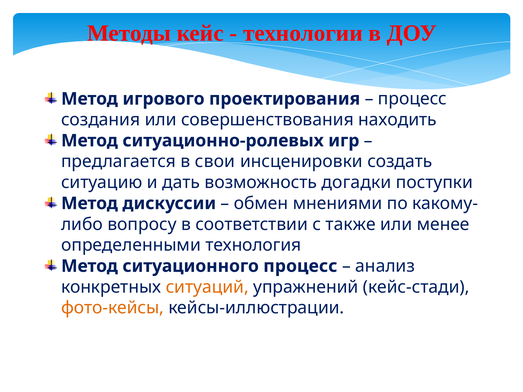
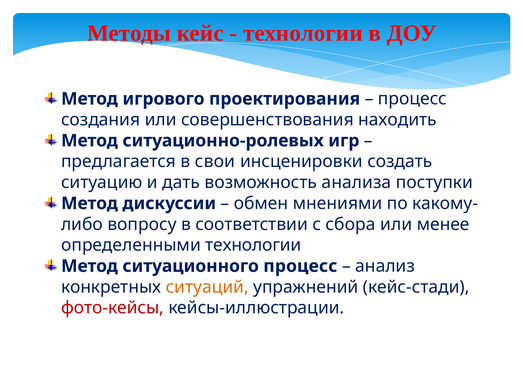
догадки: догадки -> анализа
также: также -> сбора
определенными технология: технология -> технологии
фото-кейсы colour: orange -> red
